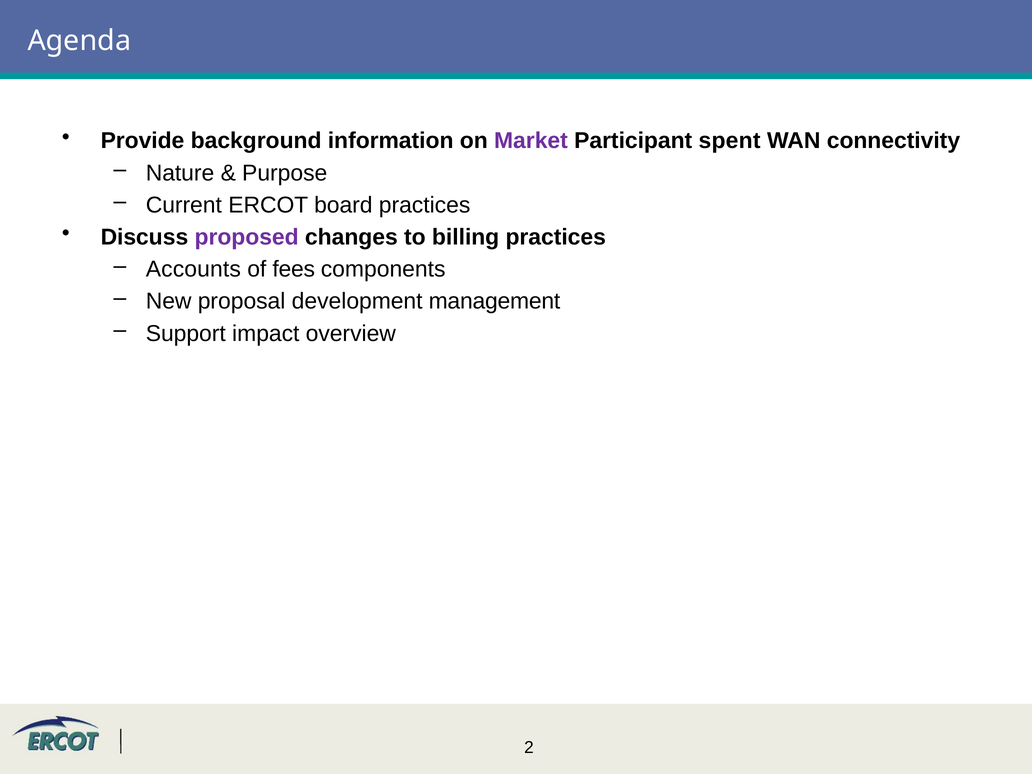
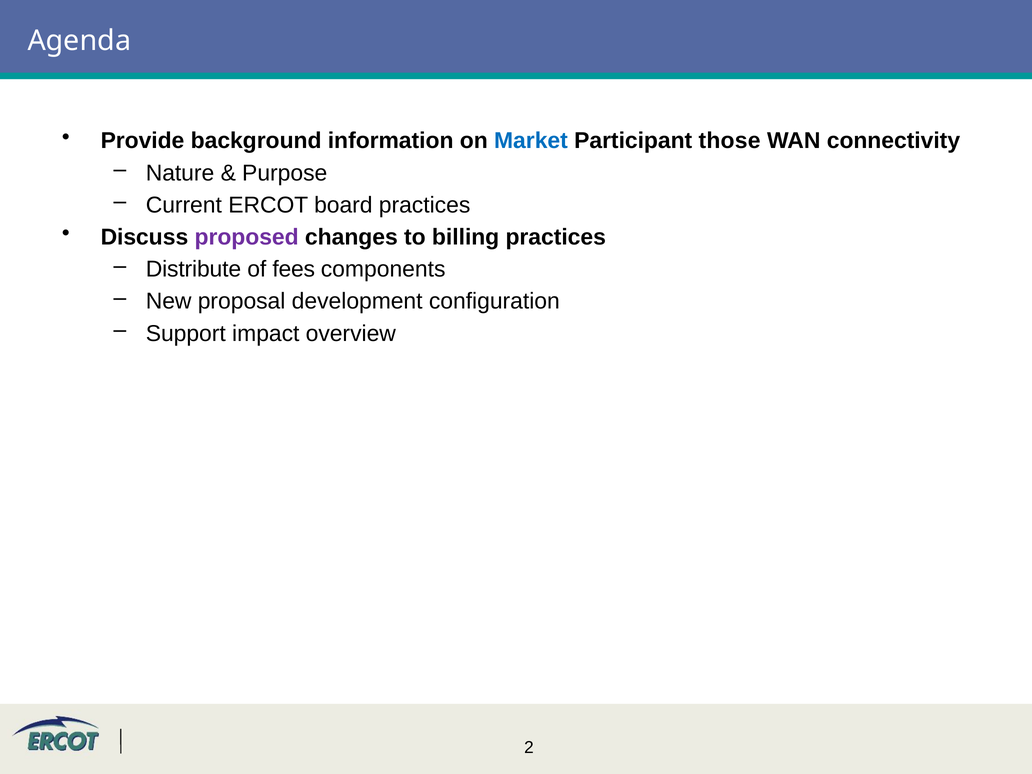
Market colour: purple -> blue
spent: spent -> those
Accounts: Accounts -> Distribute
management: management -> configuration
